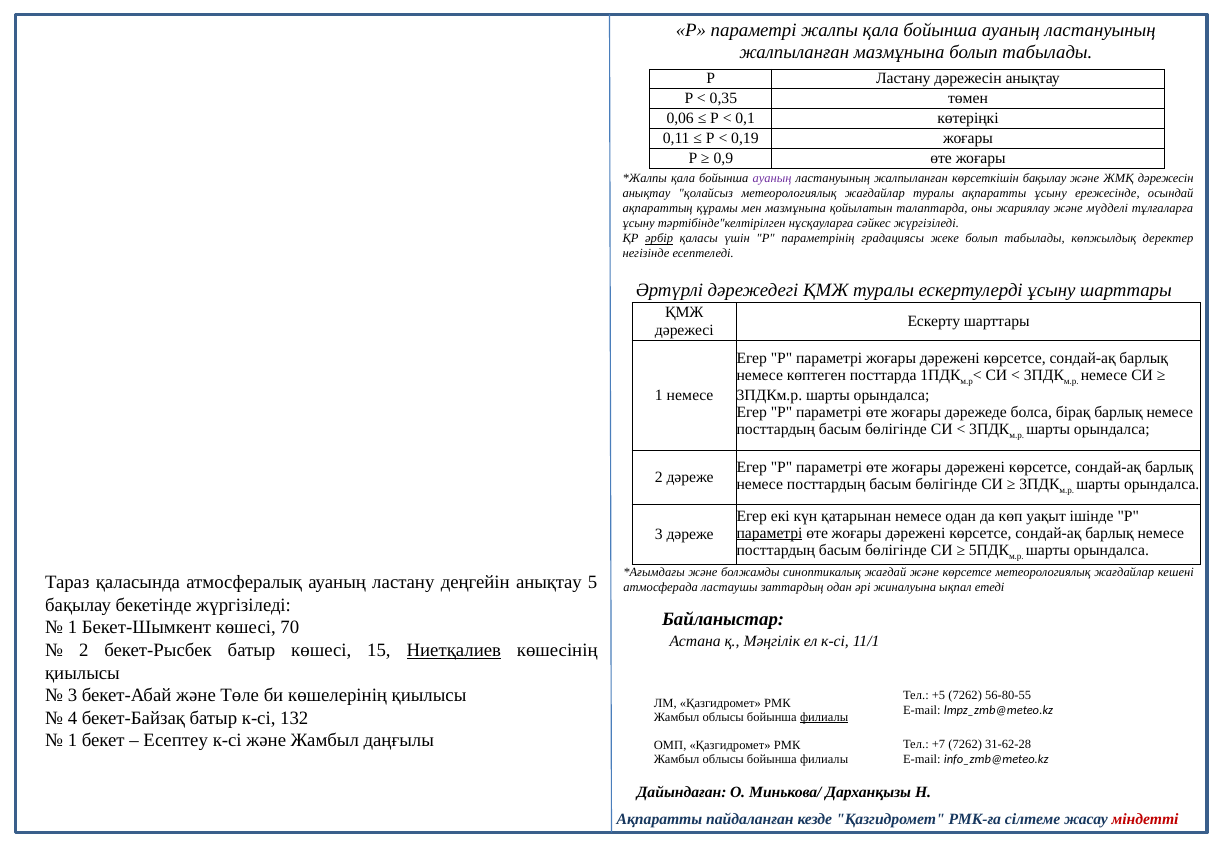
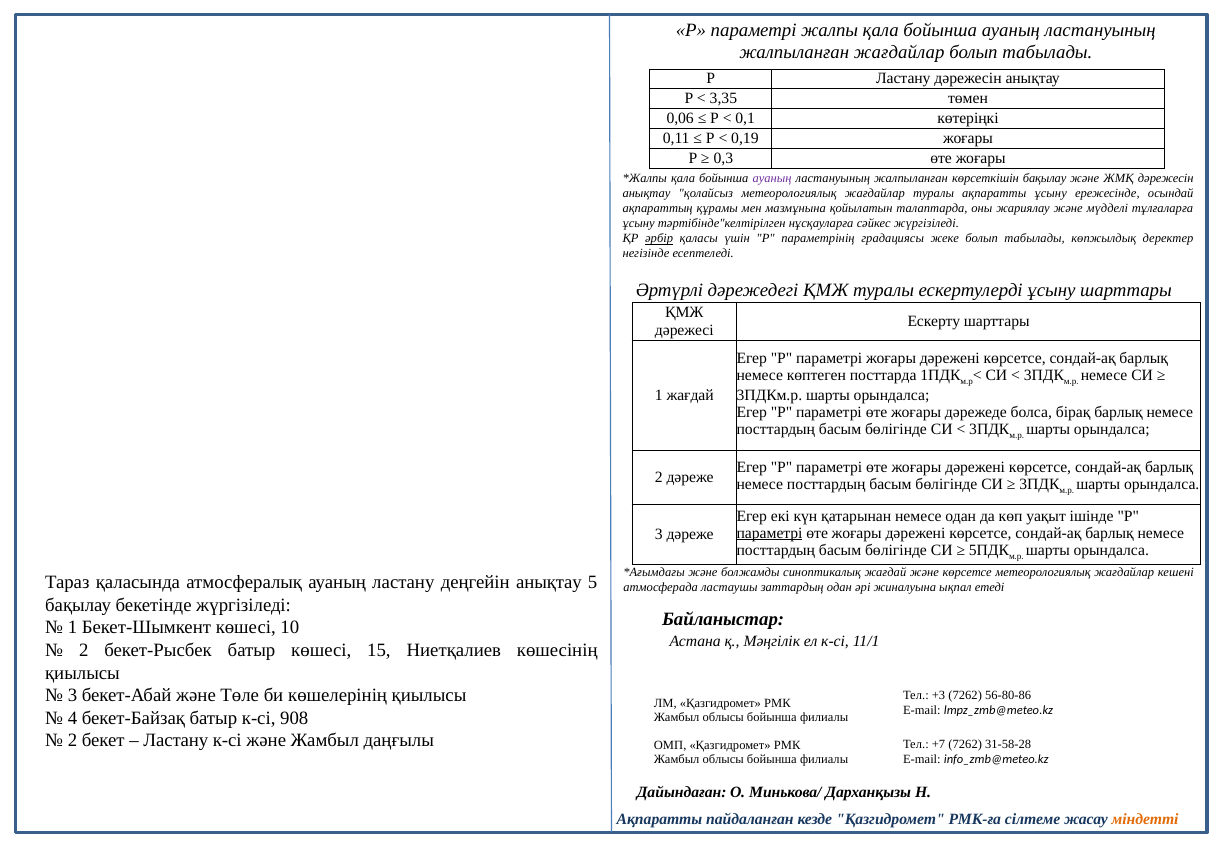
жалпыланған мазмұнына: мазмұнына -> жағдайлар
0,35: 0,35 -> 3,35
0,9: 0,9 -> 0,3
1 немесе: немесе -> жағдай
70: 70 -> 10
Ниетқалиев underline: present -> none
+5: +5 -> +3
56-80-55: 56-80-55 -> 56-80-86
132: 132 -> 908
филиалы at (824, 717) underline: present -> none
1 at (72, 740): 1 -> 2
Есептеу at (176, 740): Есептеу -> Ластану
31-62-28: 31-62-28 -> 31-58-28
міндетті colour: red -> orange
